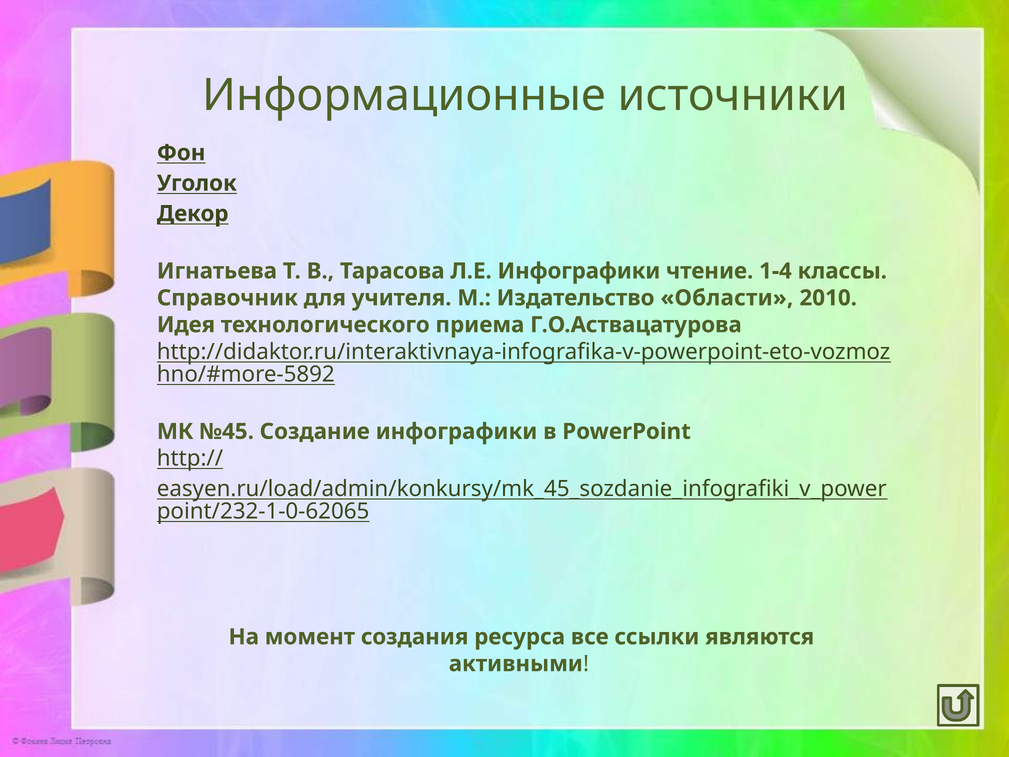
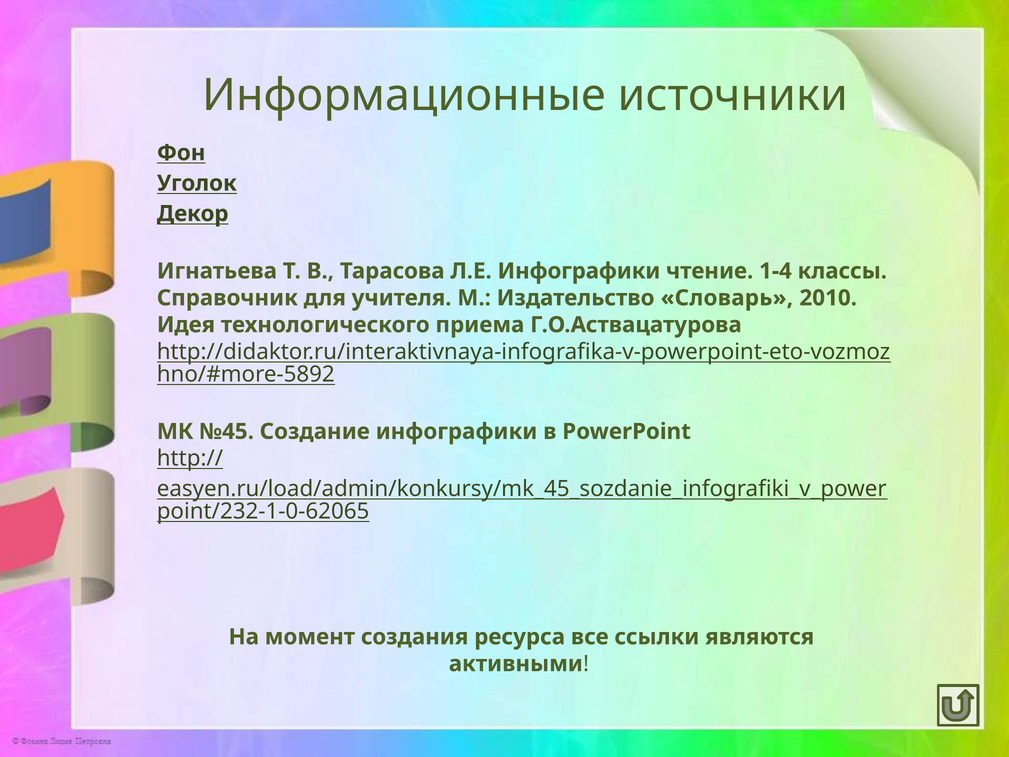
Области: Области -> Словарь
